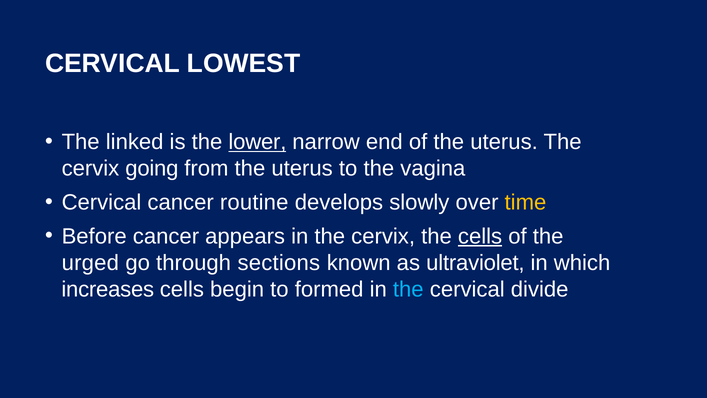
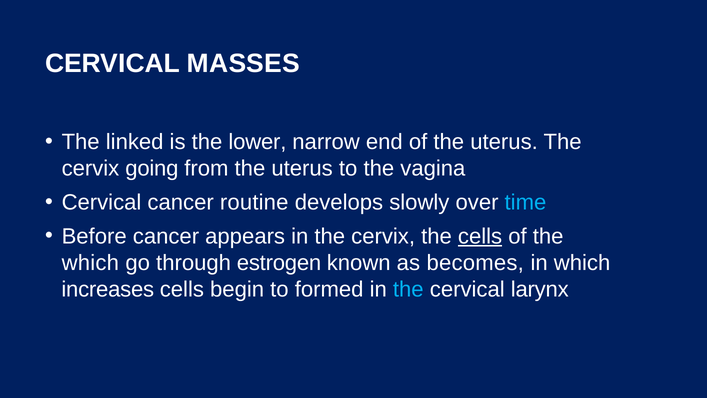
LOWEST: LOWEST -> MASSES
lower underline: present -> none
time colour: yellow -> light blue
urged at (90, 263): urged -> which
sections: sections -> estrogen
ultraviolet: ultraviolet -> becomes
divide: divide -> larynx
